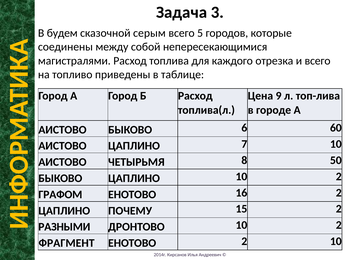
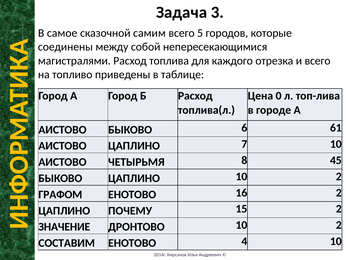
будем: будем -> самое
серым: серым -> самим
9: 9 -> 0
60: 60 -> 61
50: 50 -> 45
РАЗНЫМИ: РАЗНЫМИ -> ЗНАЧЕНИЕ
ФРАГМЕНТ: ФРАГМЕНТ -> СОСТАВИМ
ЕНОТОВО 2: 2 -> 4
